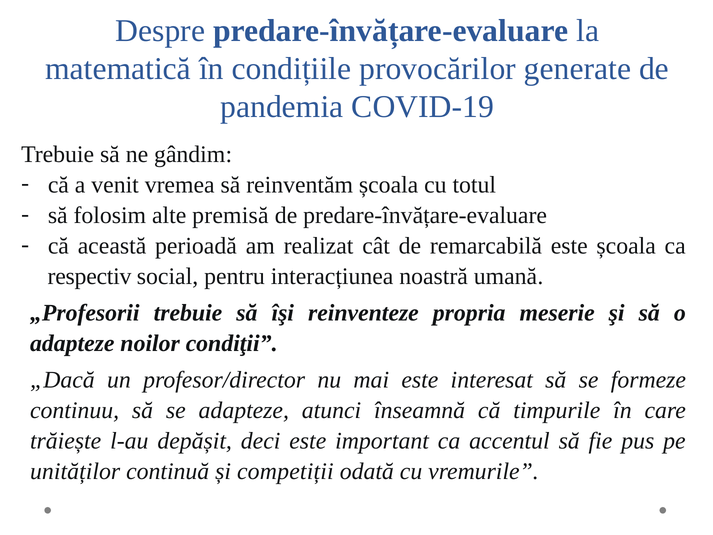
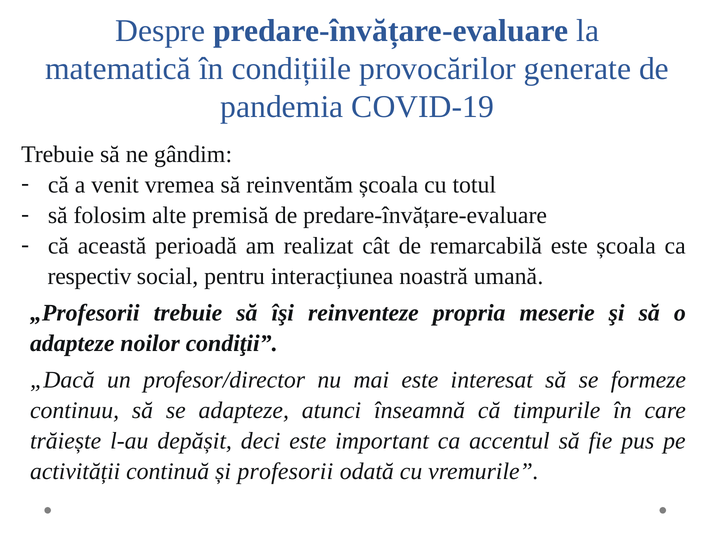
unităților: unităților -> activității
competiții: competiții -> profesorii
